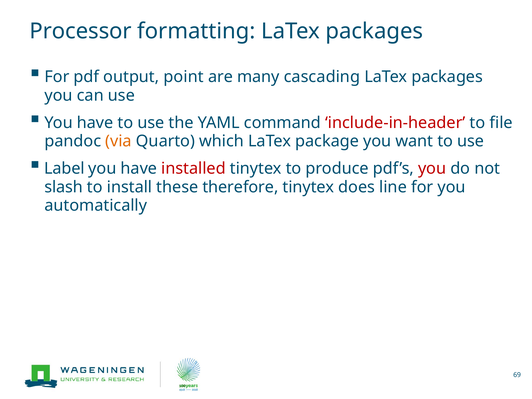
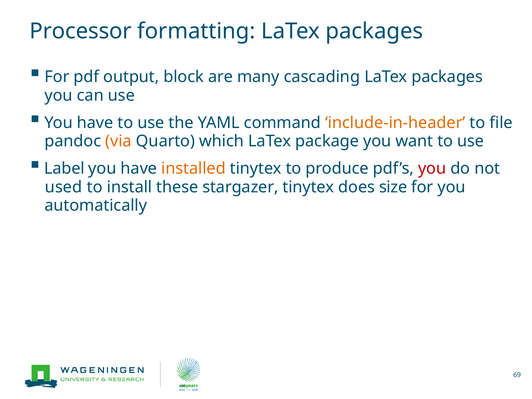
point: point -> block
include-in-header colour: red -> orange
installed colour: red -> orange
slash: slash -> used
therefore: therefore -> stargazer
line: line -> size
